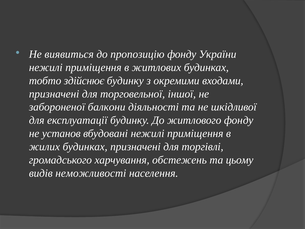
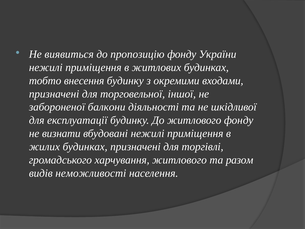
здійснює: здійснює -> внесення
установ: установ -> визнати
харчування обстежень: обстежень -> житлового
цьому: цьому -> разом
